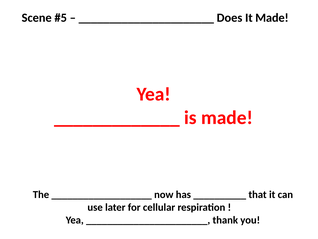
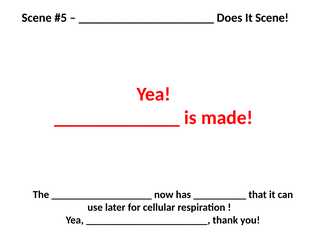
It Made: Made -> Scene
